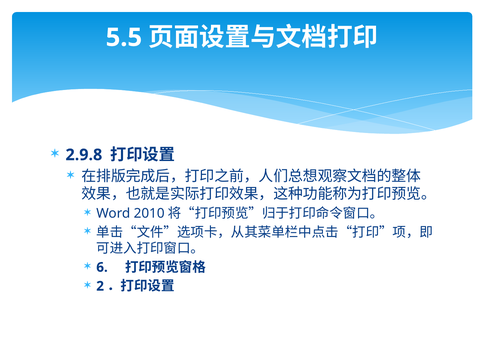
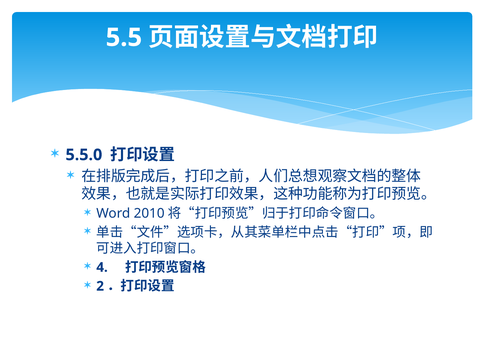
2.9.8: 2.9.8 -> 5.5.0
6: 6 -> 4
